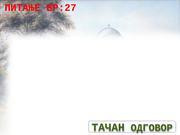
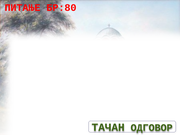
БР:27: БР:27 -> БР:80
